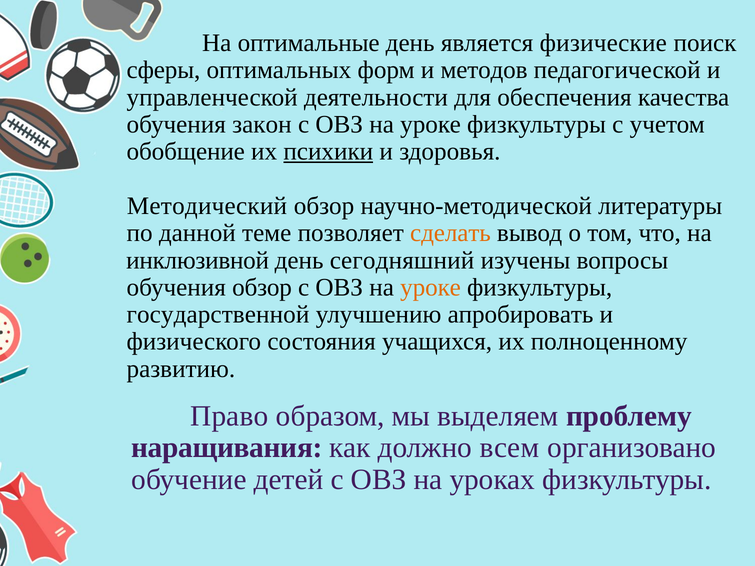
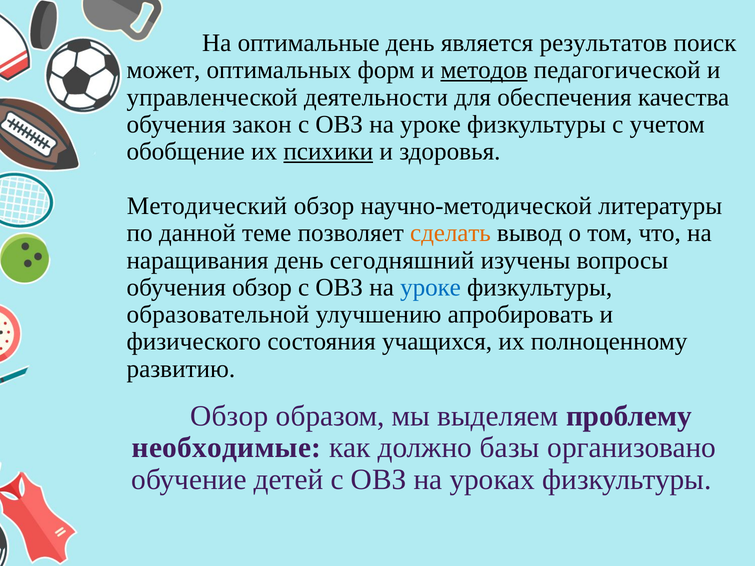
физические: физические -> результатов
сферы: сферы -> может
методов underline: none -> present
инклюзивной: инклюзивной -> наращивания
уроке at (431, 288) colour: orange -> blue
государственной: государственной -> образовательной
Право at (229, 416): Право -> Обзор
наращивания: наращивания -> необходимые
всем: всем -> базы
